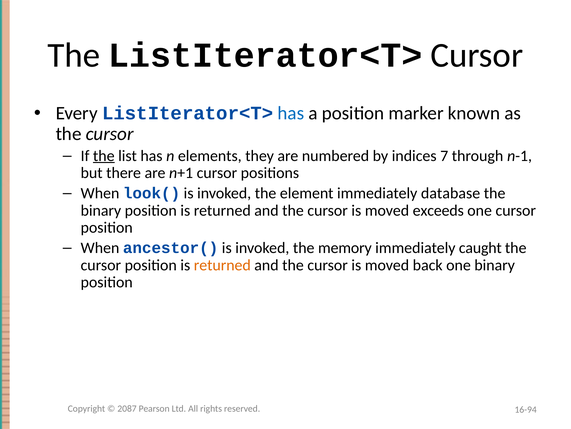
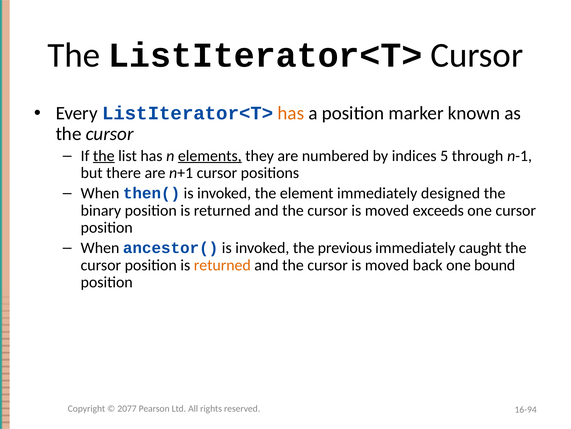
has at (291, 113) colour: blue -> orange
elements underline: none -> present
7: 7 -> 5
look(: look( -> then(
database: database -> designed
memory: memory -> previous
one binary: binary -> bound
2087: 2087 -> 2077
